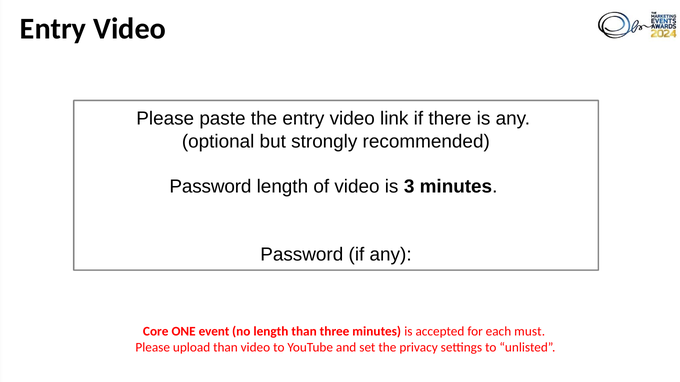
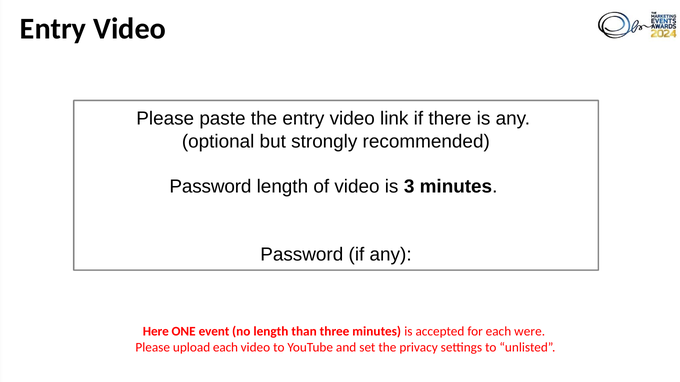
Core: Core -> Here
must: must -> were
upload than: than -> each
